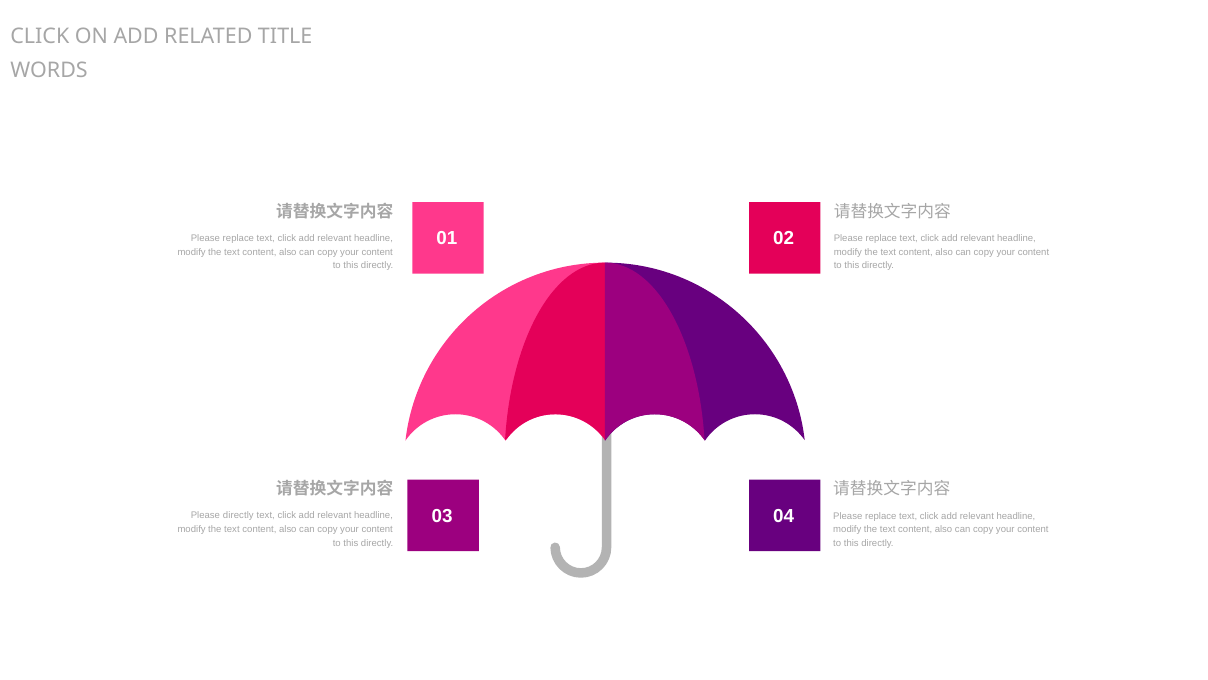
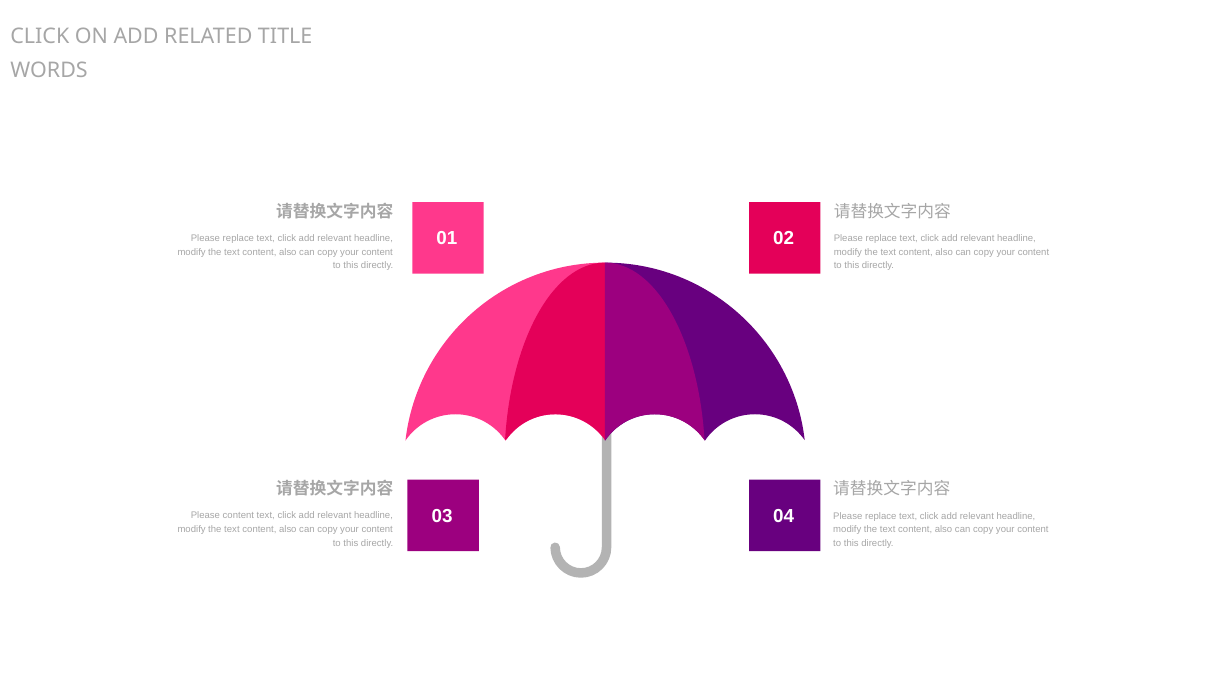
Please directly: directly -> content
